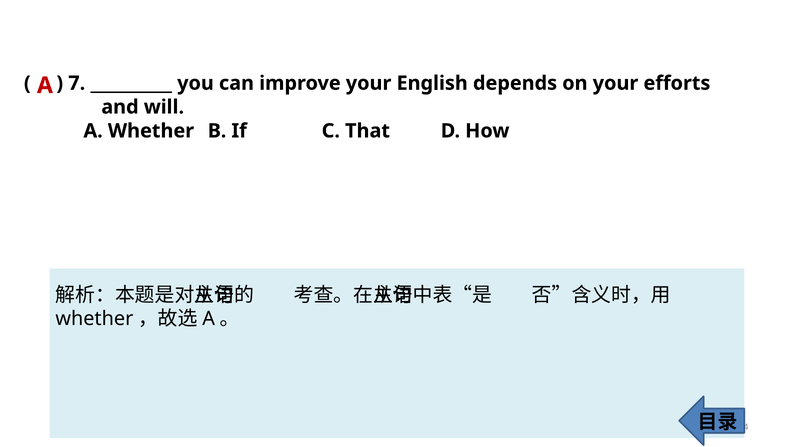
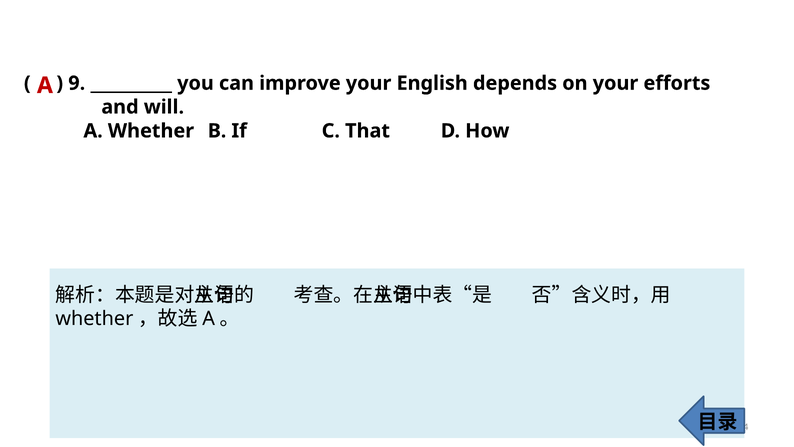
7: 7 -> 9
